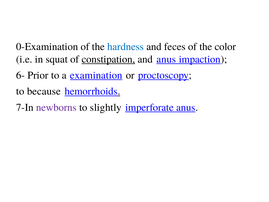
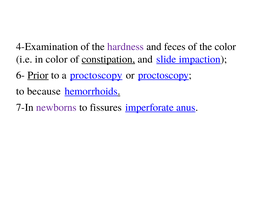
0-Examination: 0-Examination -> 4-Examination
hardness colour: blue -> purple
in squat: squat -> color
and anus: anus -> slide
Prior underline: none -> present
a examination: examination -> proctoscopy
slightly: slightly -> fissures
